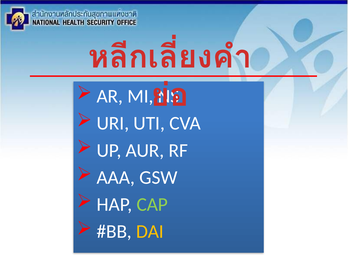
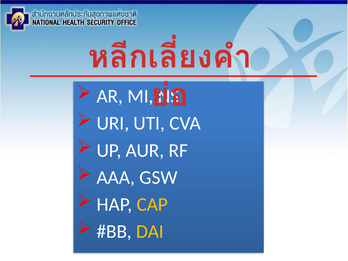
CAP colour: light green -> yellow
